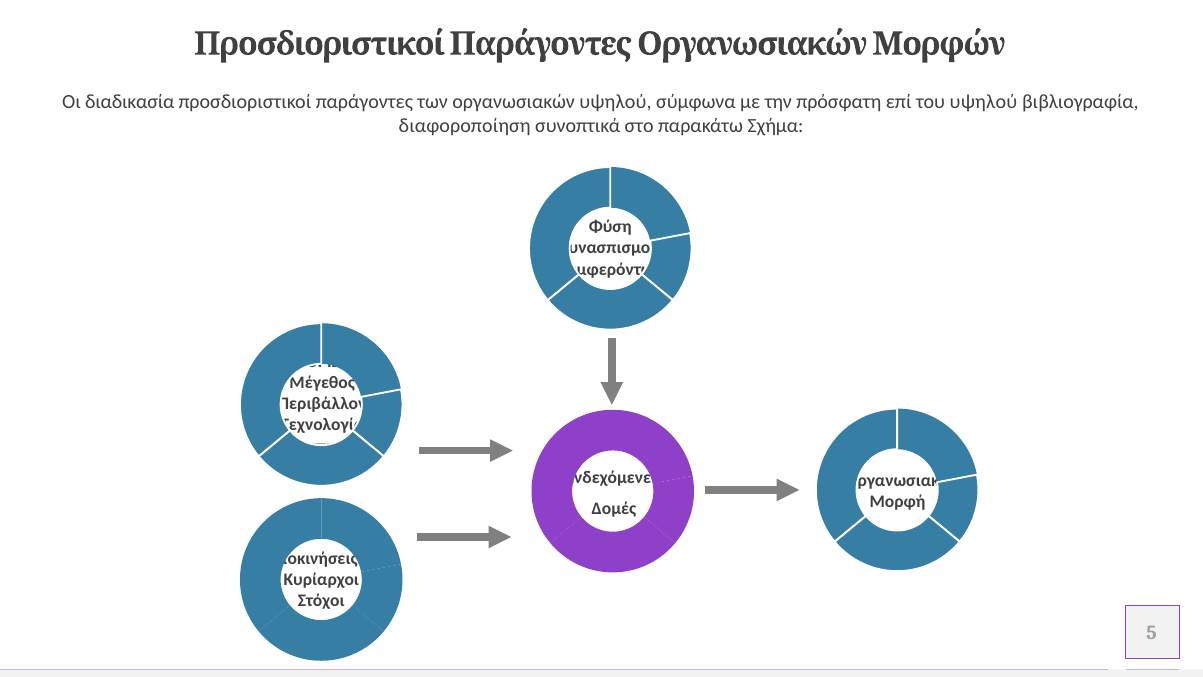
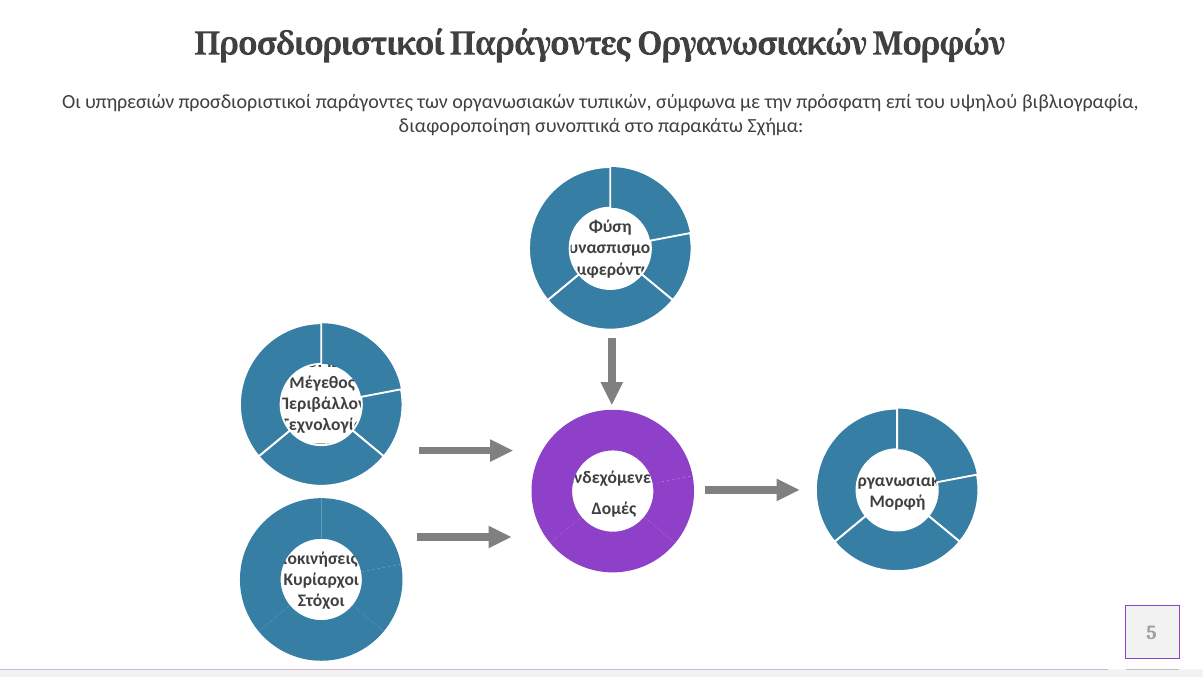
διαδικασία: διαδικασία -> υπηρεσιών
οργανωσιακών υψηλού: υψηλού -> τυπικών
